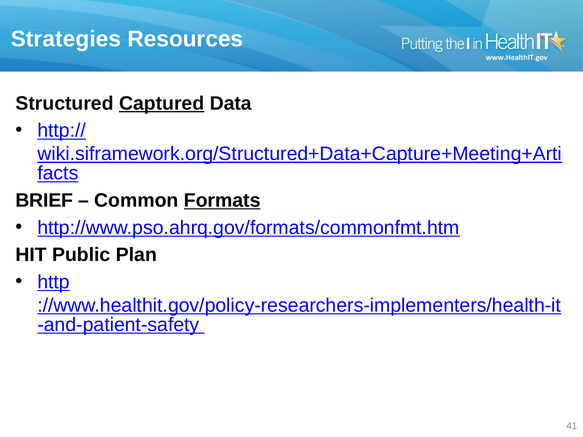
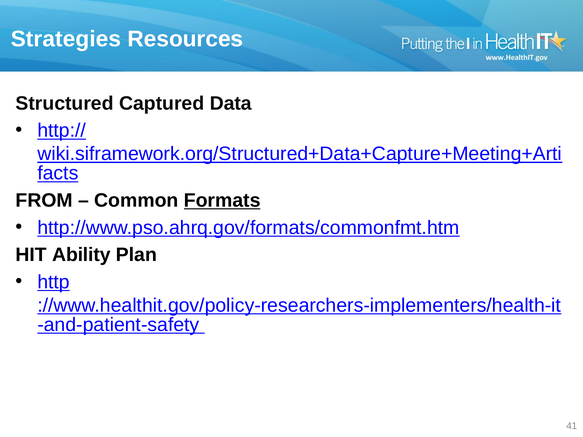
Captured underline: present -> none
BRIEF: BRIEF -> FROM
Public: Public -> Ability
